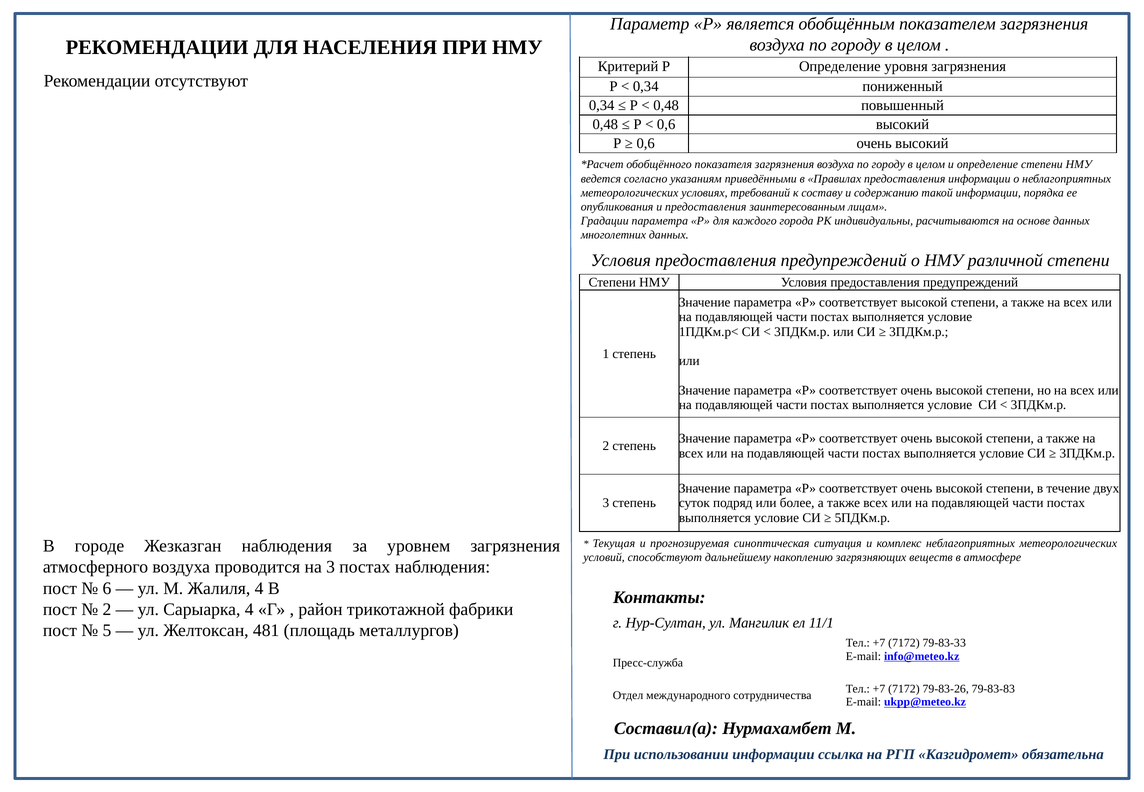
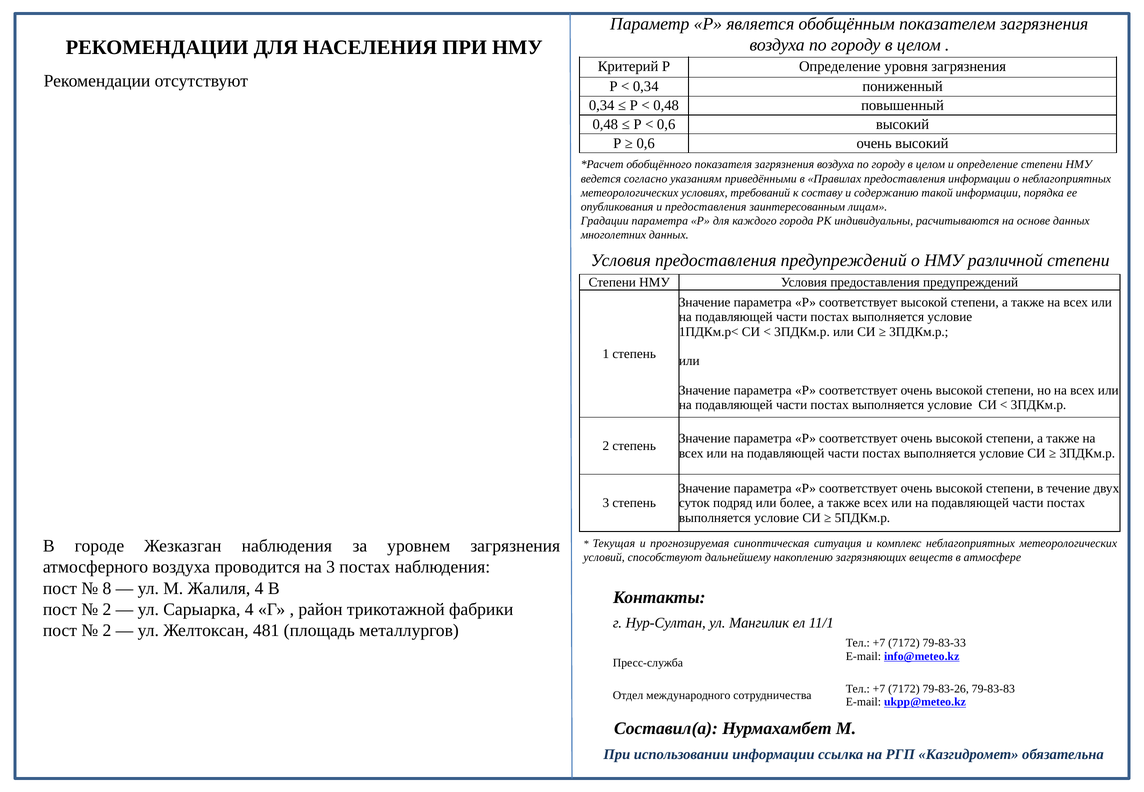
6: 6 -> 8
5 at (107, 630): 5 -> 2
